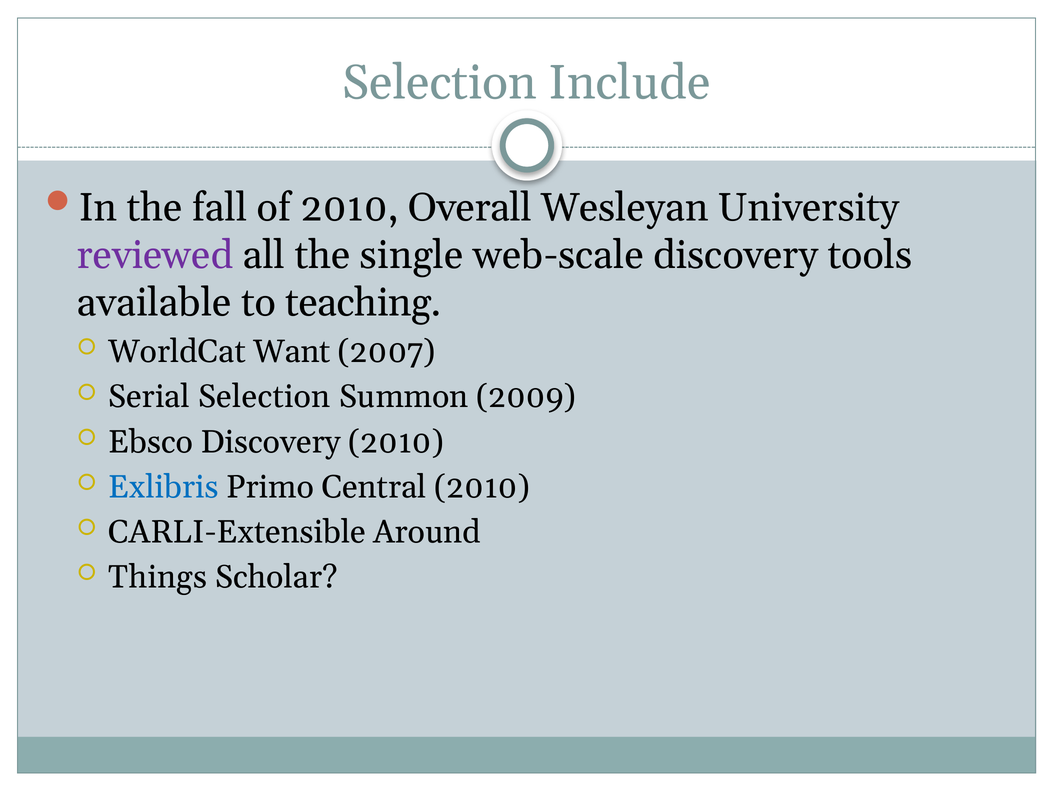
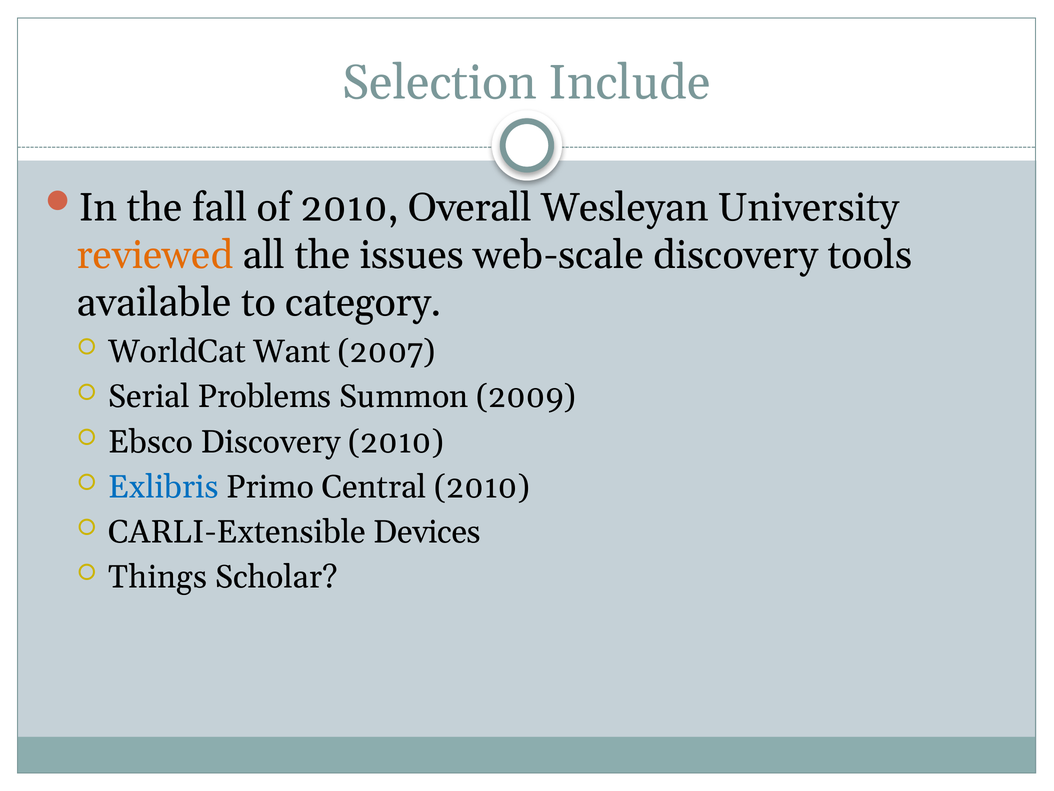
reviewed colour: purple -> orange
single: single -> issues
teaching: teaching -> category
Serial Selection: Selection -> Problems
Around: Around -> Devices
